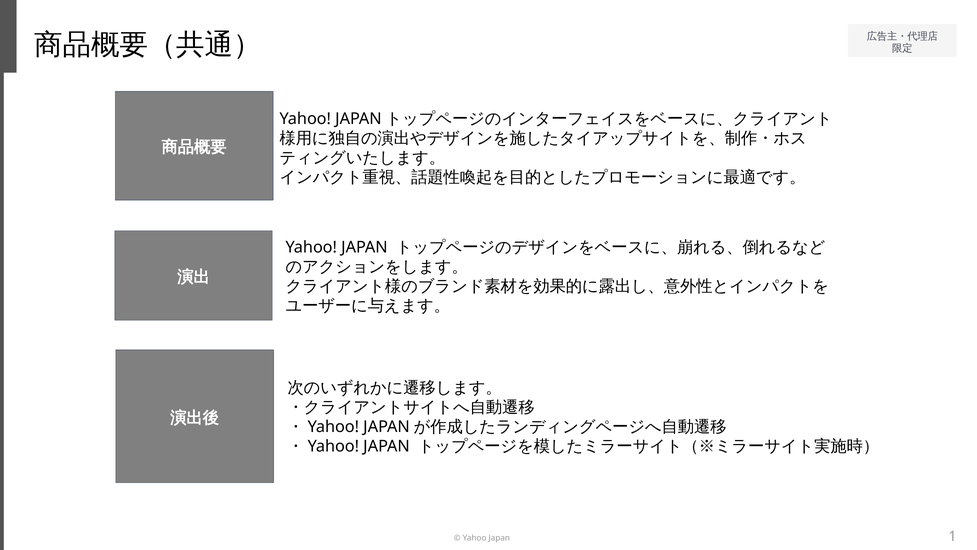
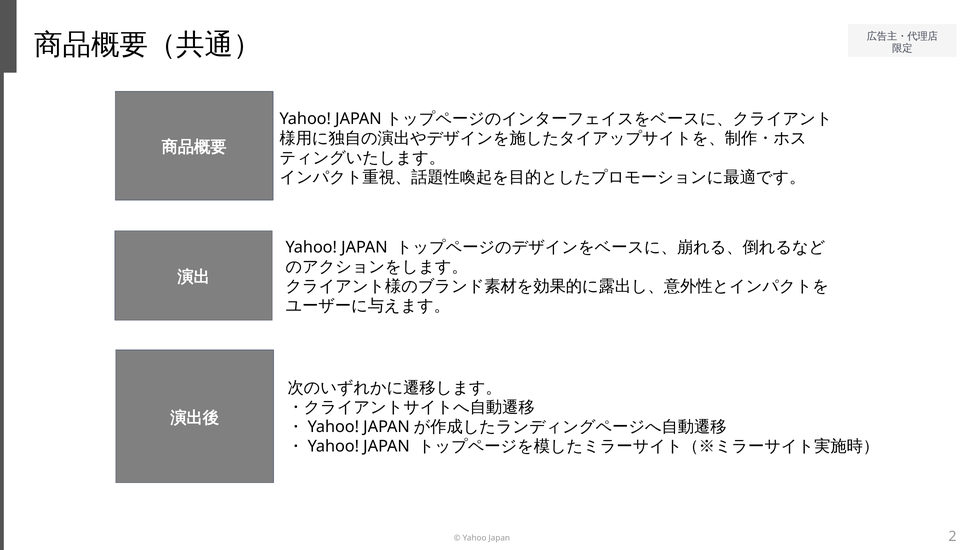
1: 1 -> 2
